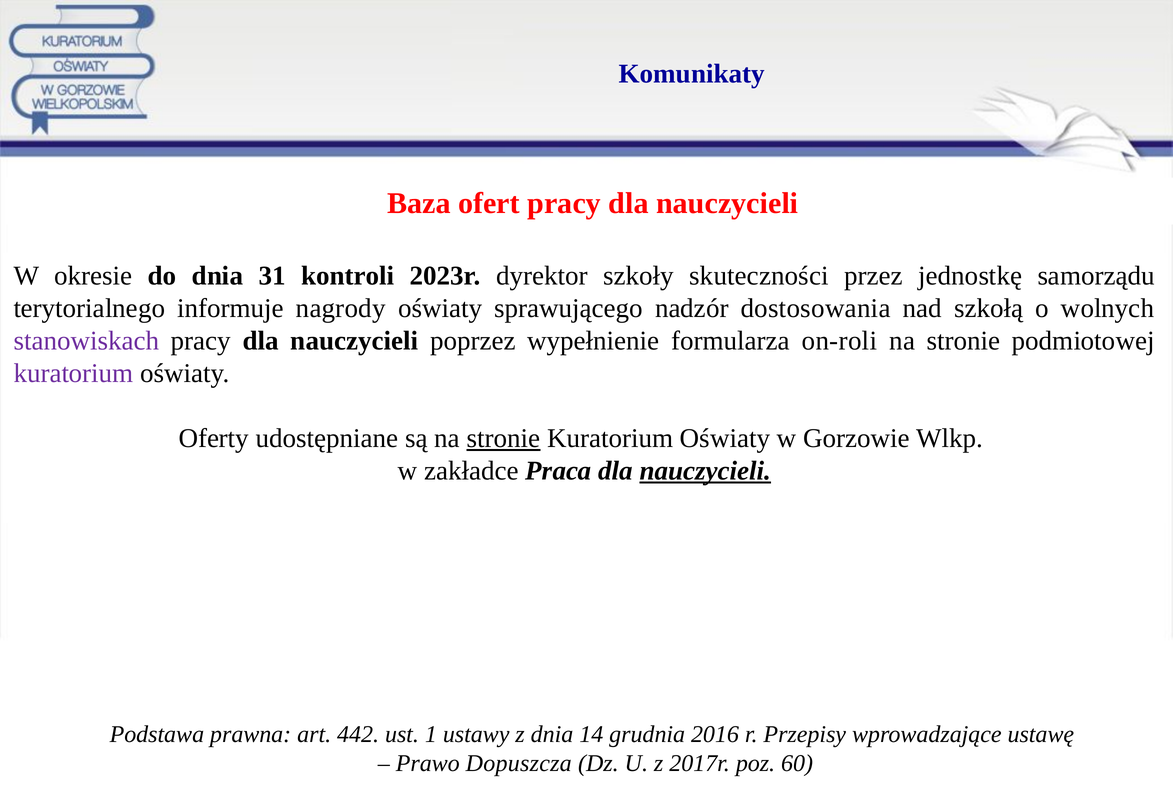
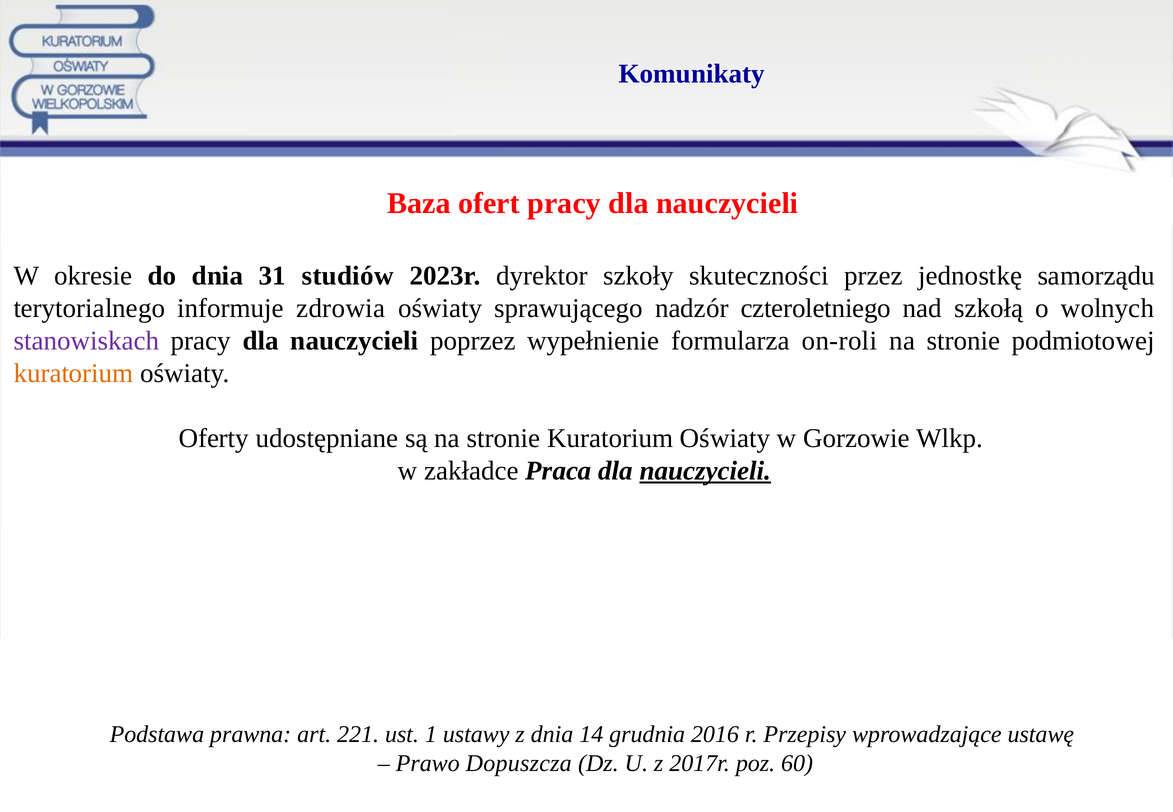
kontroli: kontroli -> studiów
nagrody: nagrody -> zdrowia
dostosowania: dostosowania -> czteroletniego
kuratorium at (74, 373) colour: purple -> orange
stronie at (504, 438) underline: present -> none
442: 442 -> 221
